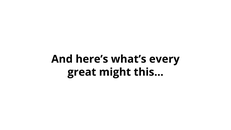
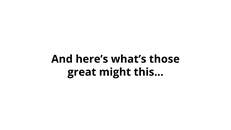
every: every -> those
